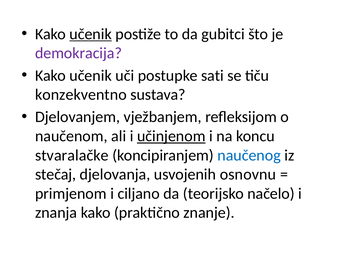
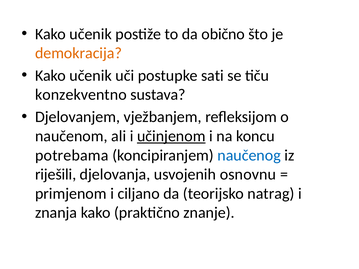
učenik at (91, 34) underline: present -> none
gubitci: gubitci -> obično
demokracija colour: purple -> orange
stvaralačke: stvaralačke -> potrebama
stečaj: stečaj -> riješili
načelo: načelo -> natrag
